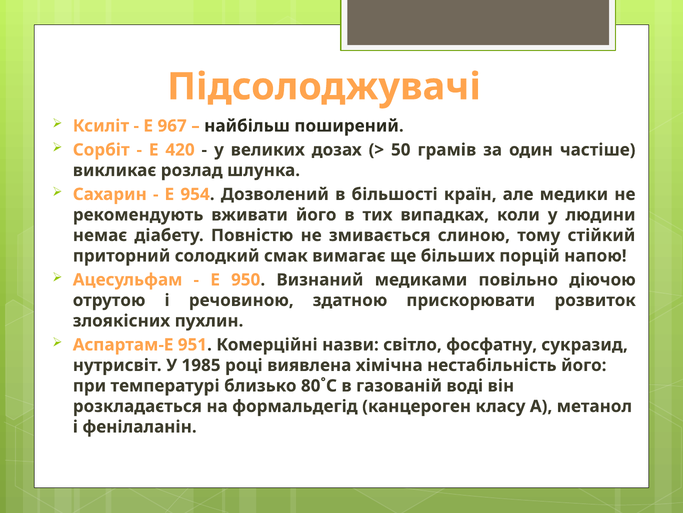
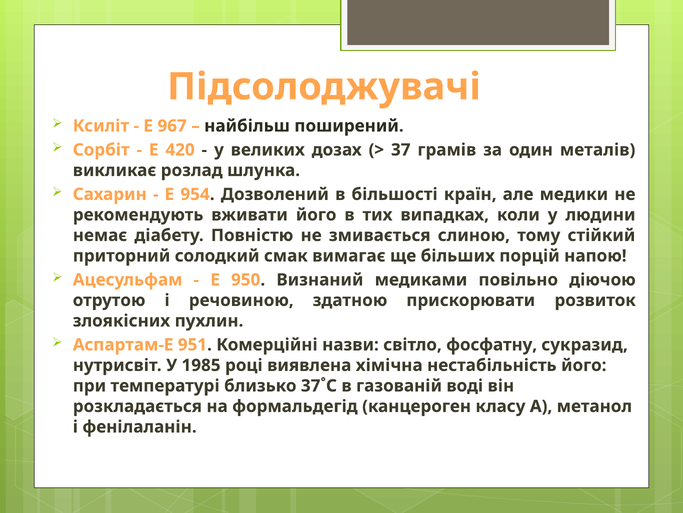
50: 50 -> 37
частіше: частіше -> металів
80˚С: 80˚С -> 37˚С
